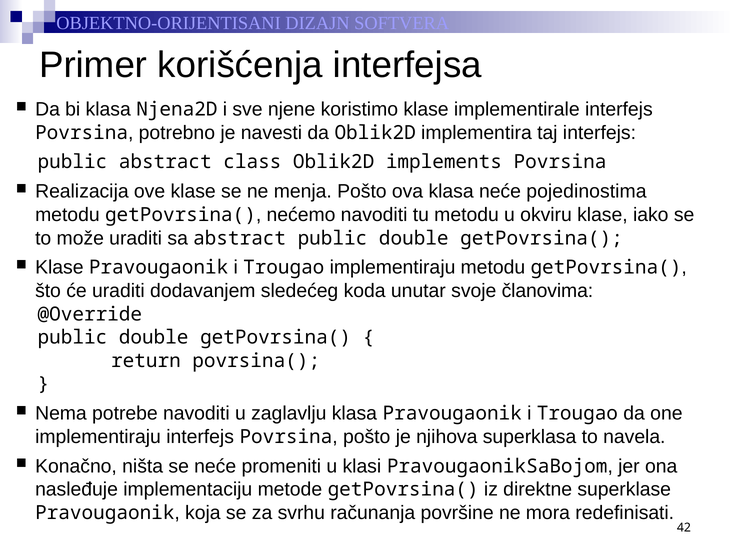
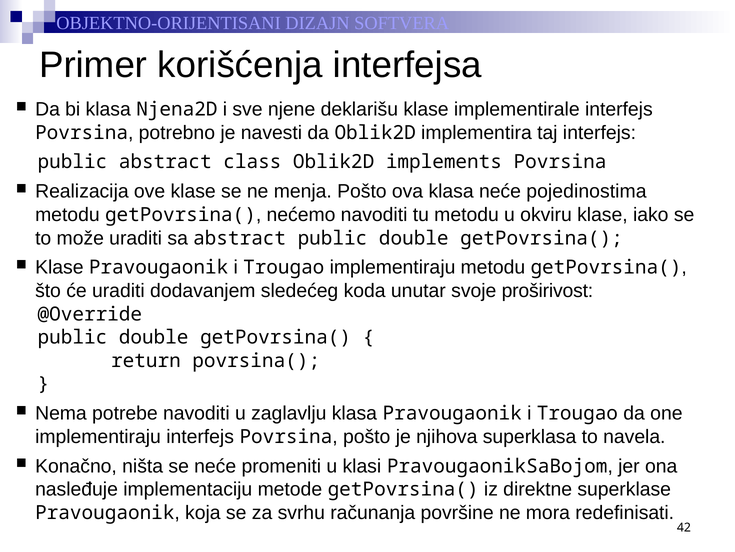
koristimo: koristimo -> deklarišu
članovima: članovima -> proširivost
